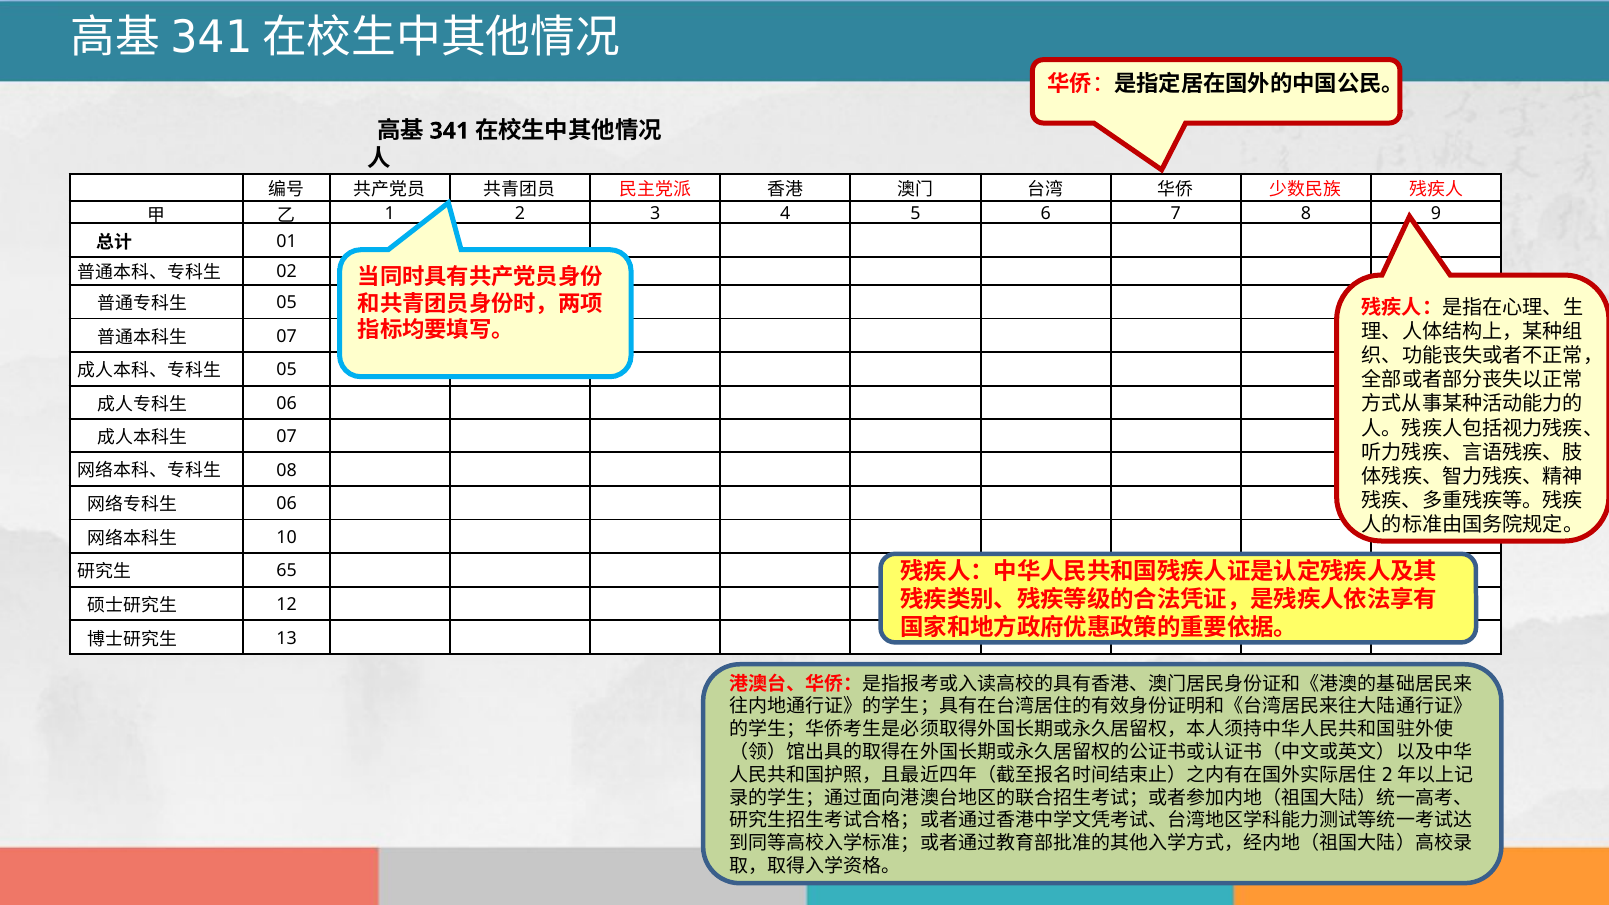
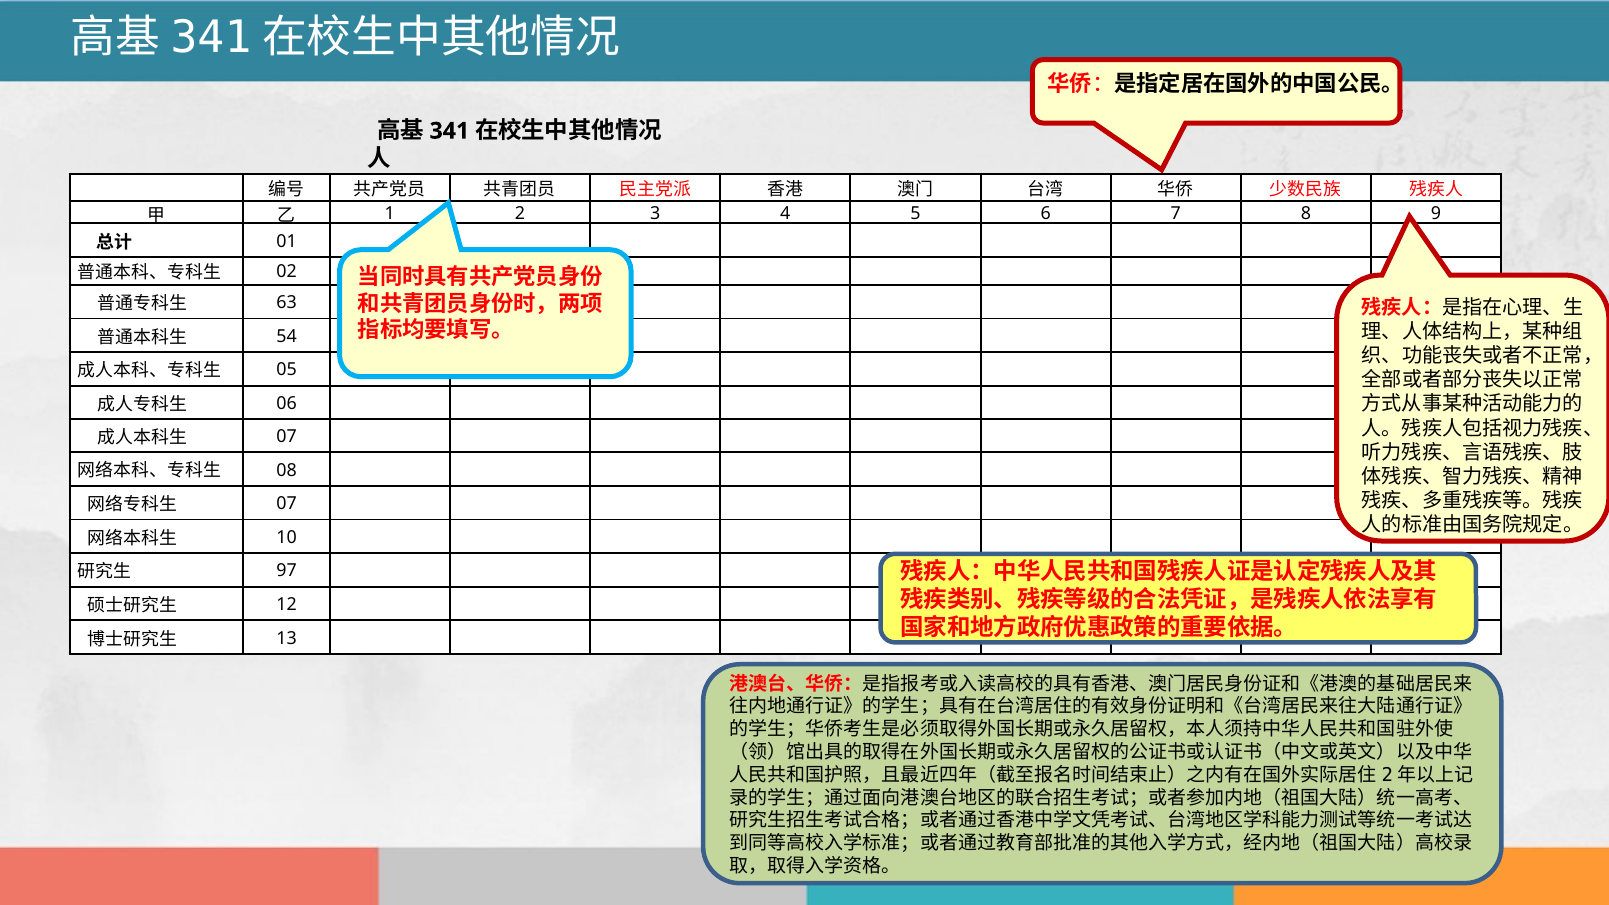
05 at (287, 303): 05 -> 63
07 at (287, 336): 07 -> 54
06 at (287, 504): 06 -> 07
65: 65 -> 97
